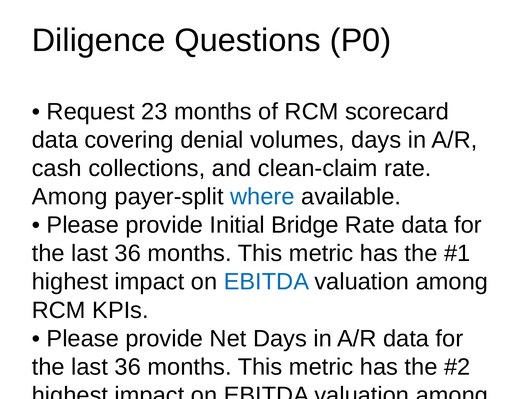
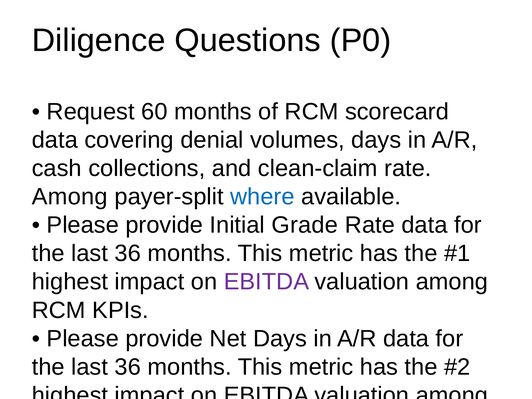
23: 23 -> 60
Bridge: Bridge -> Grade
EBITDA at (266, 282) colour: blue -> purple
